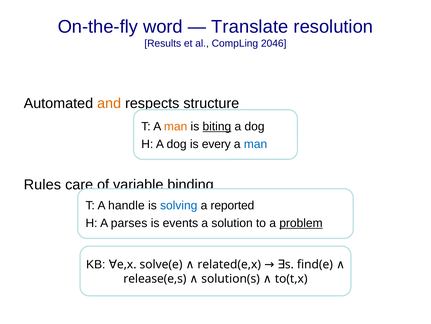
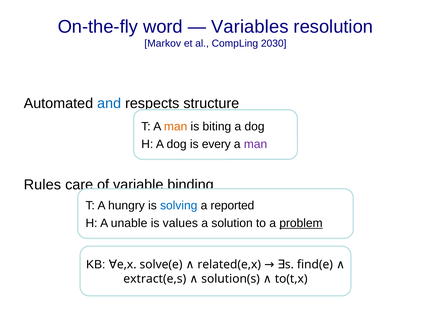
Translate: Translate -> Variables
Results: Results -> Markov
2046: 2046 -> 2030
and colour: orange -> blue
biting underline: present -> none
man at (256, 144) colour: blue -> purple
handle: handle -> hungry
parses: parses -> unable
events: events -> values
release(e,s: release(e,s -> extract(e,s
